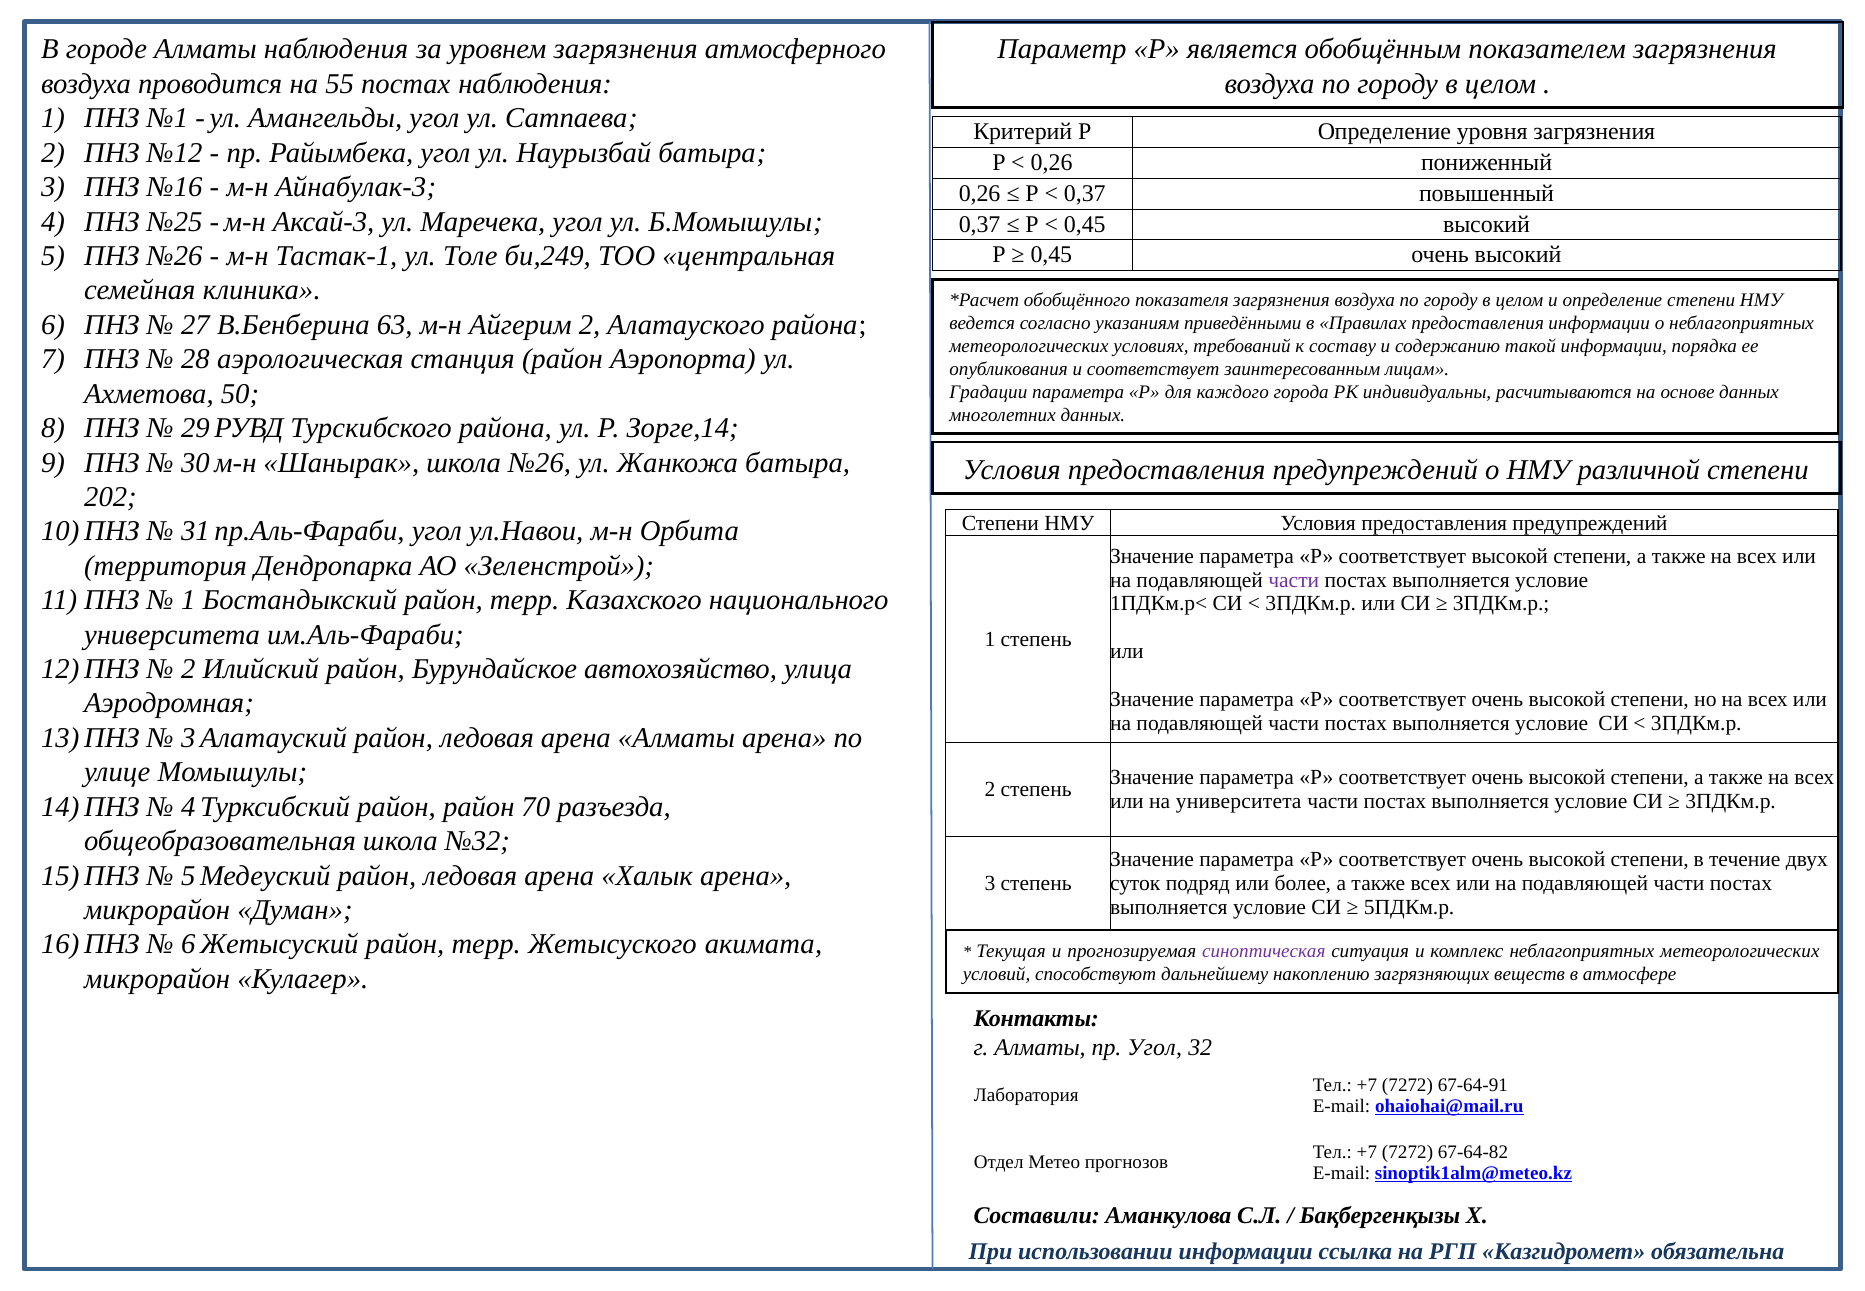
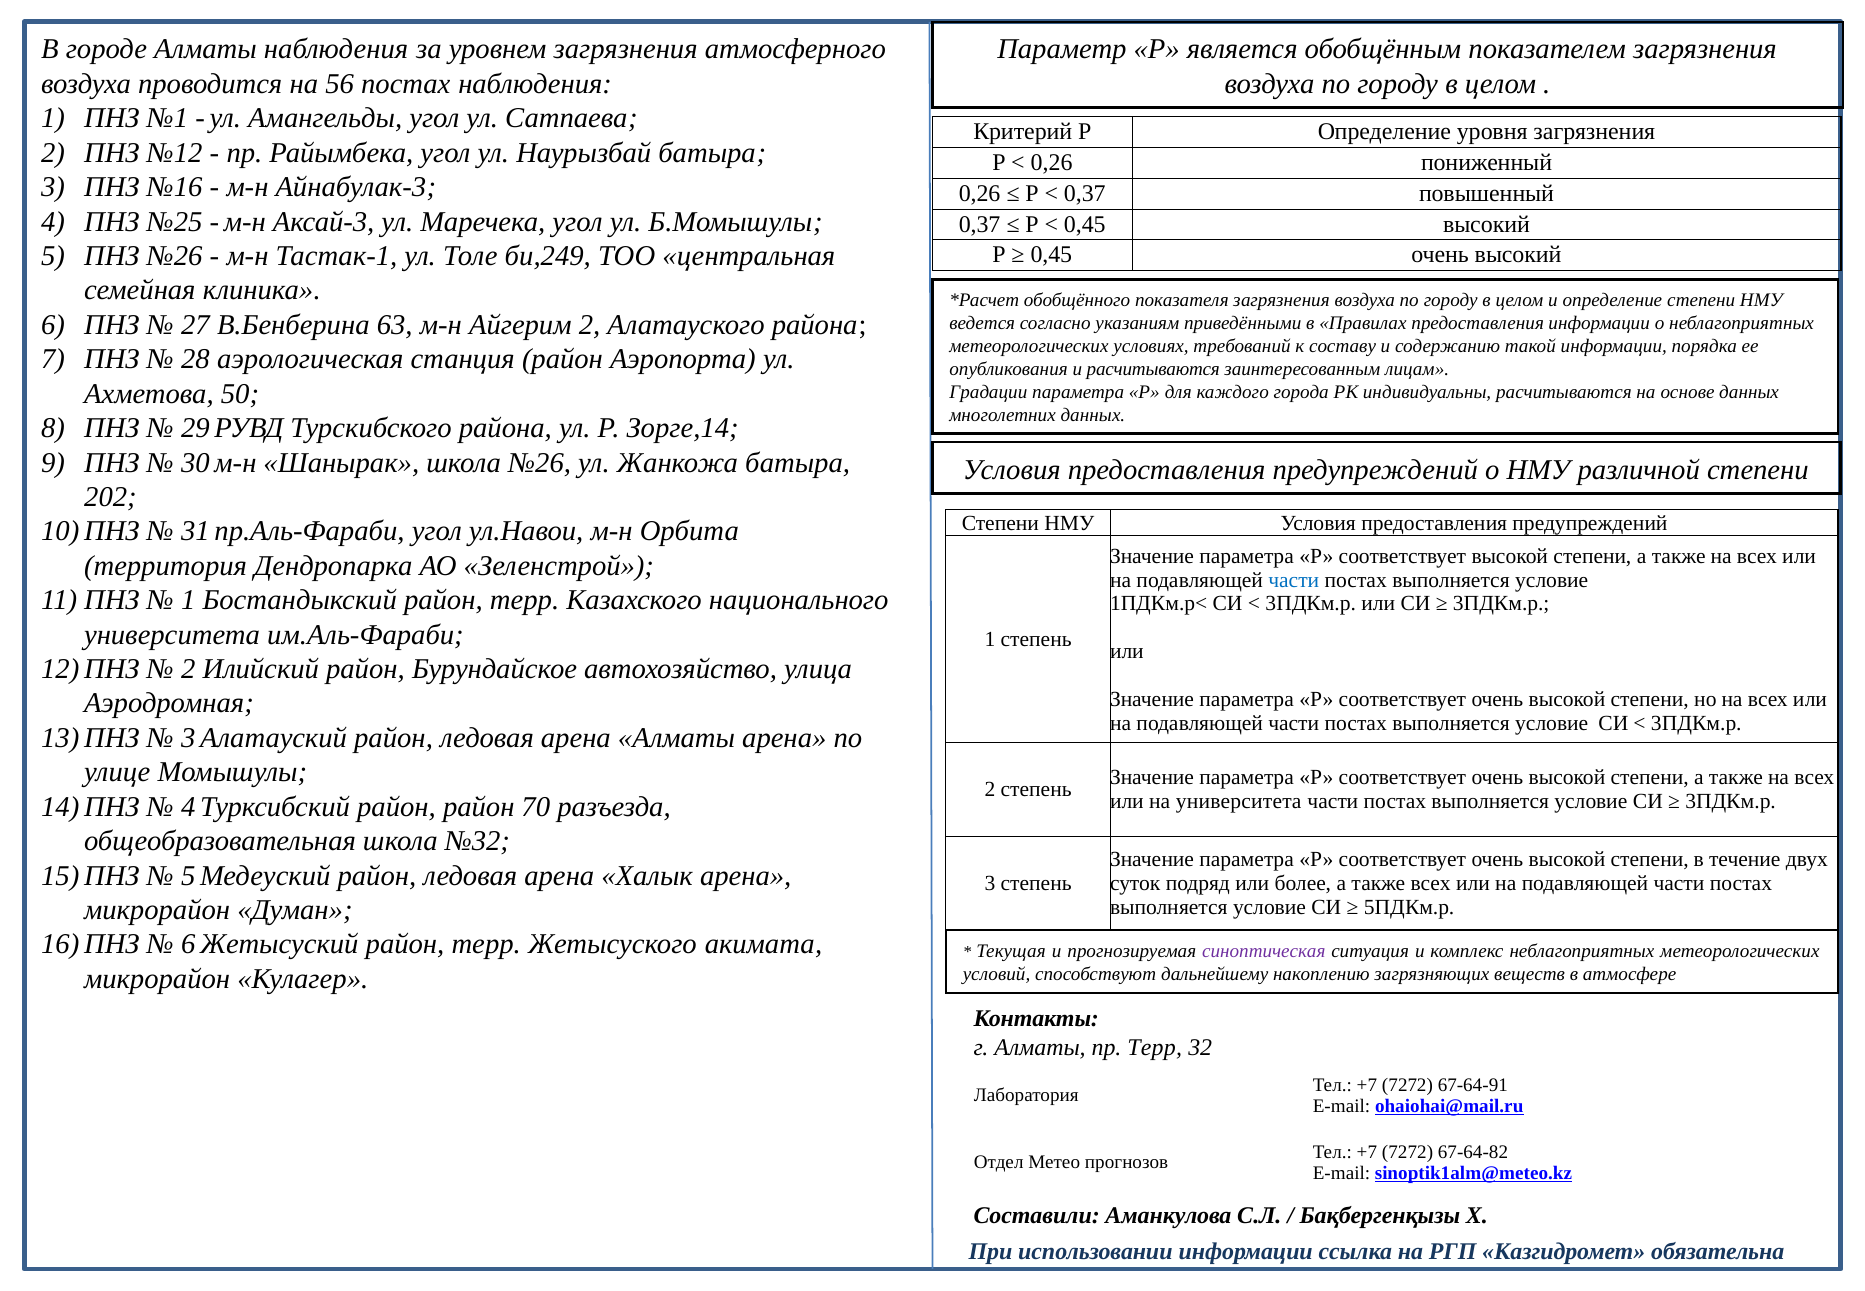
55: 55 -> 56
и соответствует: соответствует -> расчитываются
части at (1294, 580) colour: purple -> blue
пр Угол: Угол -> Терр
